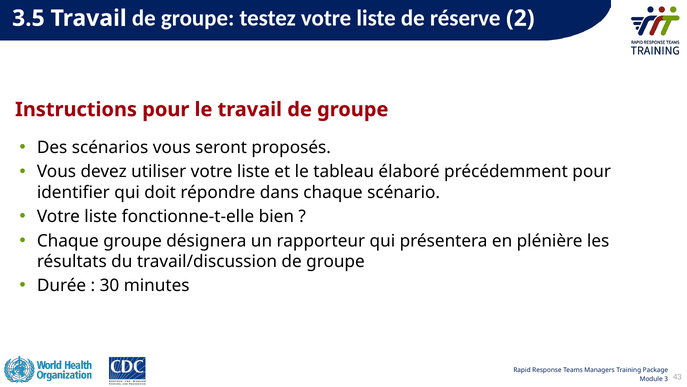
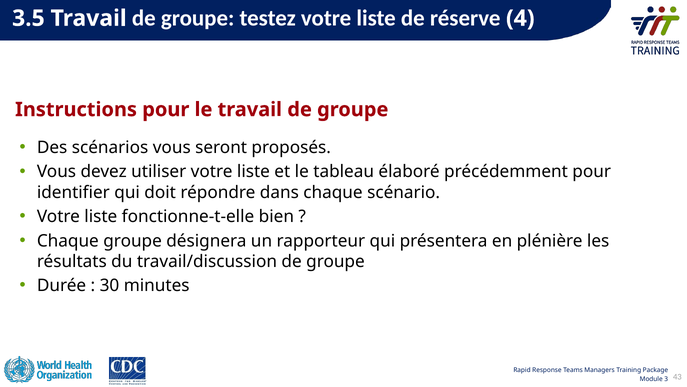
2: 2 -> 4
